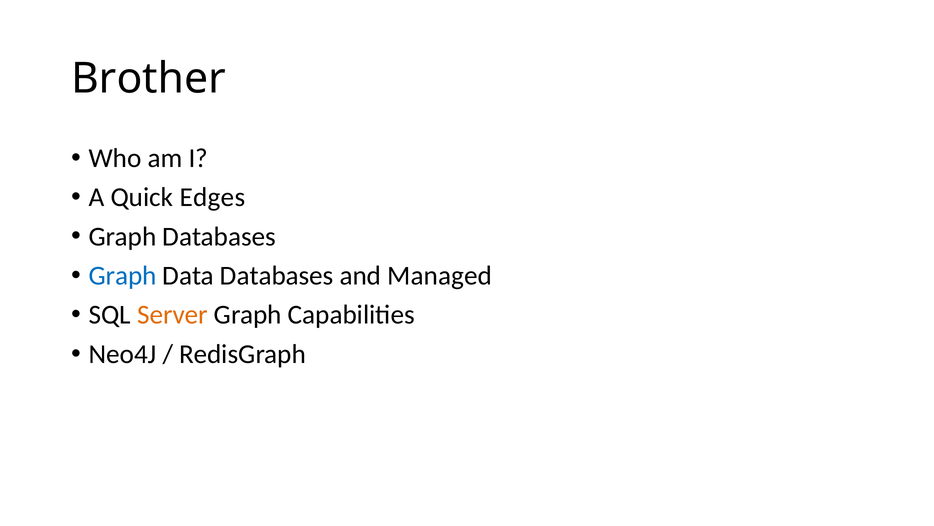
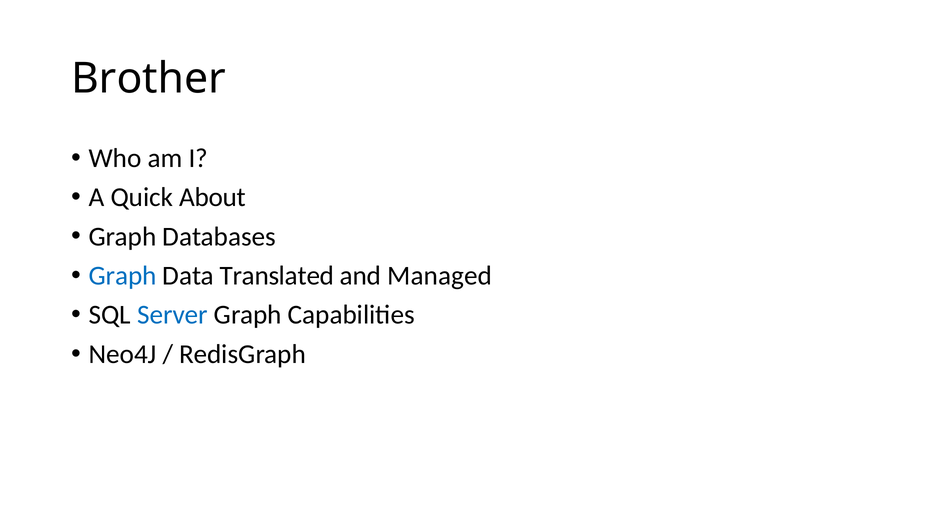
Edges: Edges -> About
Data Databases: Databases -> Translated
Server colour: orange -> blue
